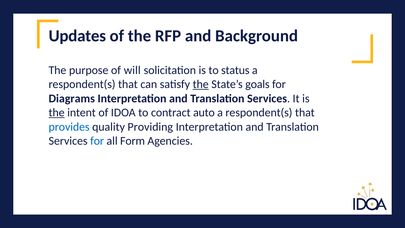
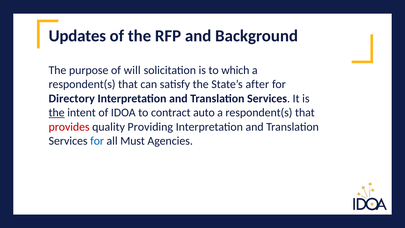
status: status -> which
the at (201, 84) underline: present -> none
goals: goals -> after
Diagrams: Diagrams -> Directory
provides colour: blue -> red
Form: Form -> Must
